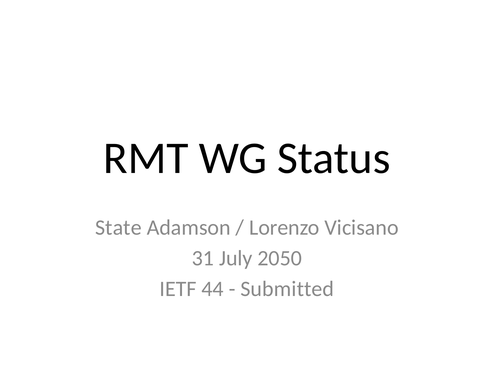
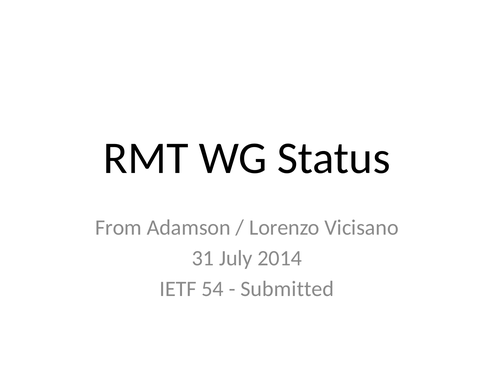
State: State -> From
2050: 2050 -> 2014
44: 44 -> 54
